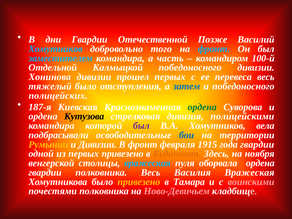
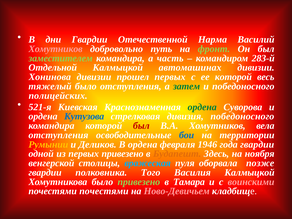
Позже: Позже -> Нарма
Хомутников at (55, 49) colour: light blue -> pink
того: того -> путь
фронт at (214, 49) colour: light blue -> light green
заместителем colour: light blue -> light green
100-й: 100-й -> 283-й
Калмыцкой победоносного: победоносного -> автомашинах
ее перевеса: перевеса -> которой
затем colour: blue -> green
187-я: 187-я -> 521-я
Кутузова colour: black -> blue
дивизия полицейскими: полицейскими -> победоносного
был at (141, 126) colour: purple -> red
подбрасывали at (58, 135): подбрасывали -> отступления
и Дивизии: Дивизии -> Деликов
В фронт: фронт -> ордена
1915: 1915 -> 1946
оборвала ордена: ордена -> позже
полковника Весь: Весь -> Того
Василия Вражеская: Вражеская -> Калмыцкой
привезено at (139, 182) colour: yellow -> light green
почестями полковника: полковника -> почестями
